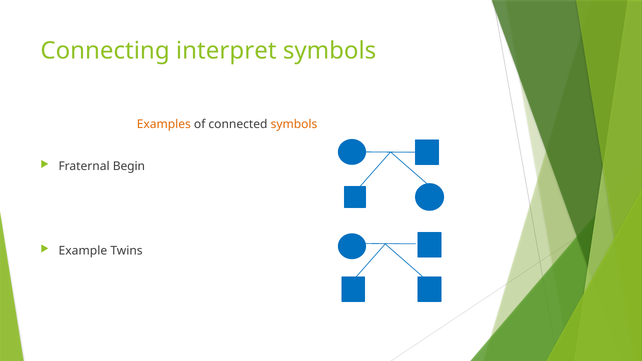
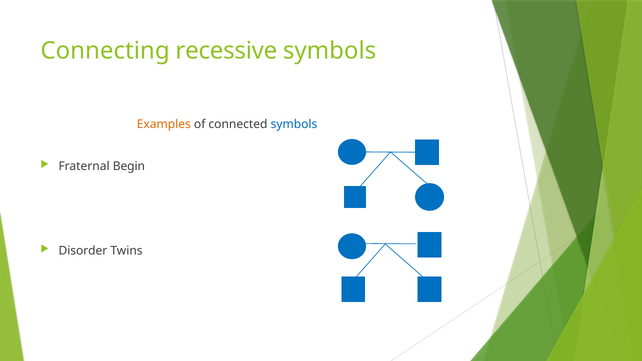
interpret: interpret -> recessive
symbols at (294, 124) colour: orange -> blue
Example: Example -> Disorder
